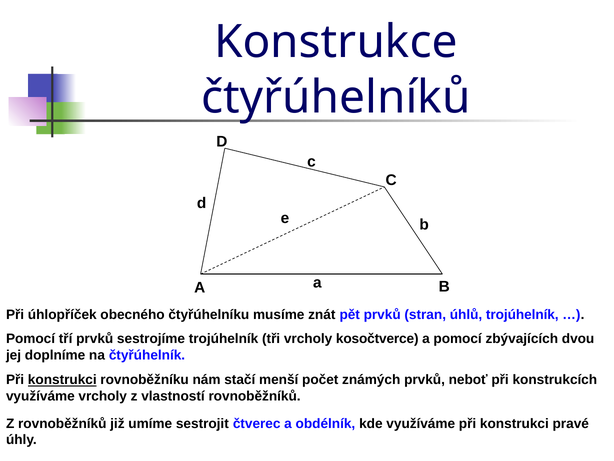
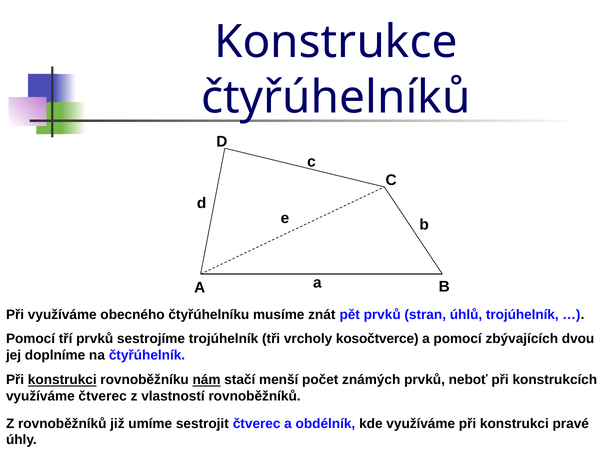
Při úhlopříček: úhlopříček -> využíváme
nám underline: none -> present
využíváme vrcholy: vrcholy -> čtverec
